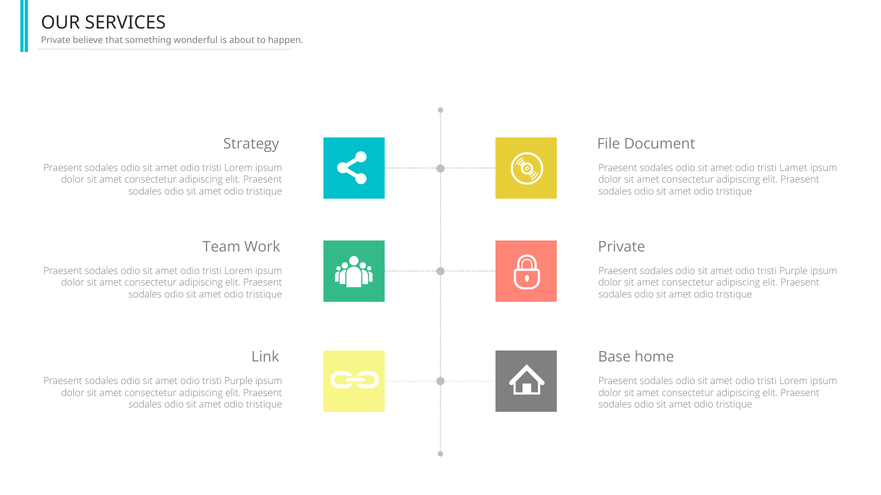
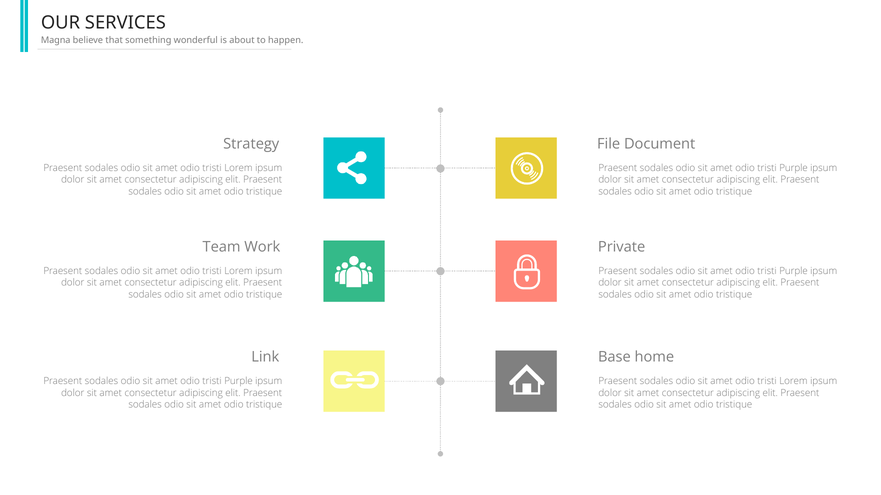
Private at (56, 40): Private -> Magna
Lamet at (793, 168): Lamet -> Purple
